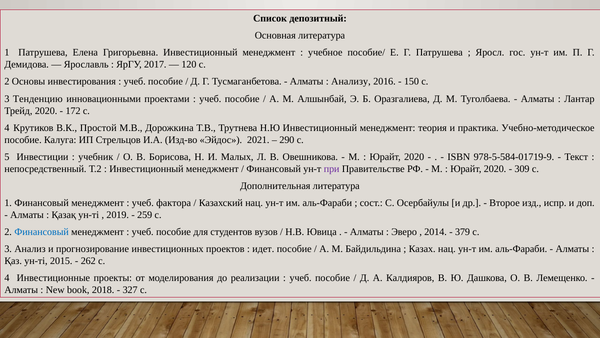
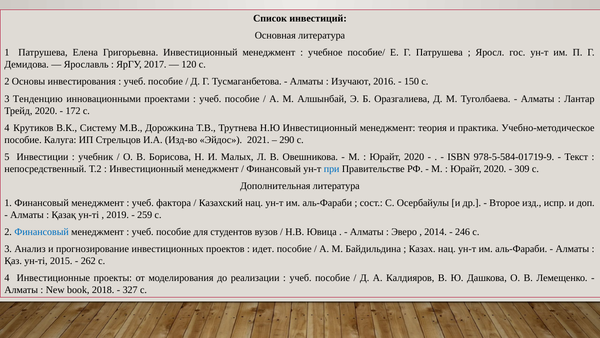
депозитный: депозитный -> инвестиций
Анализу: Анализу -> Изучают
Простой: Простой -> Систему
при colour: purple -> blue
379: 379 -> 246
